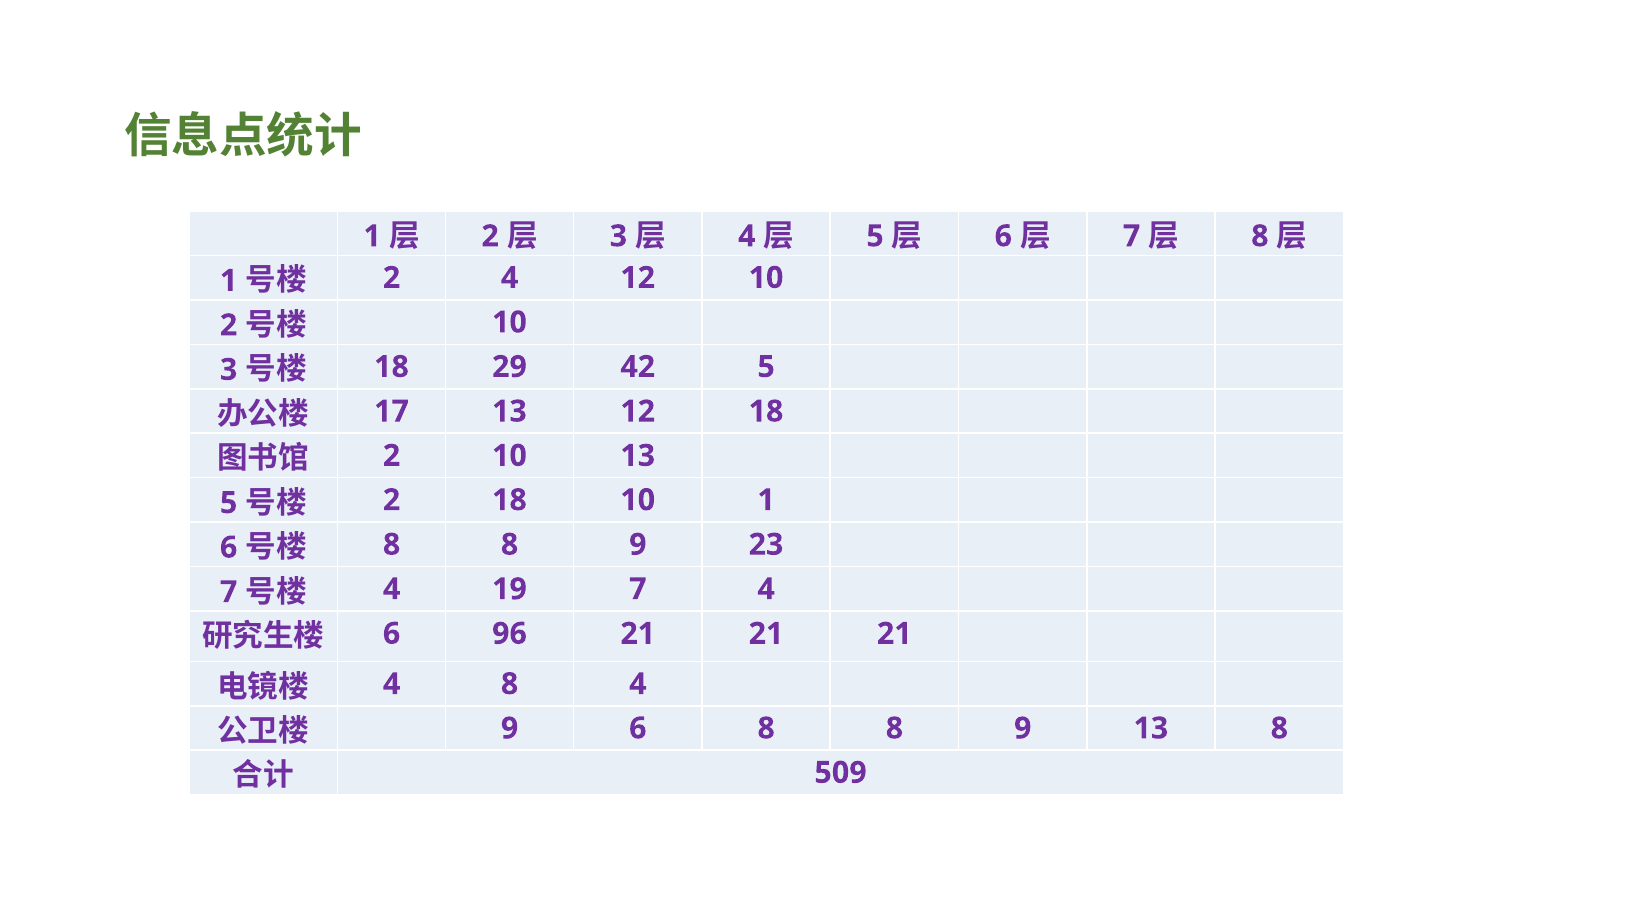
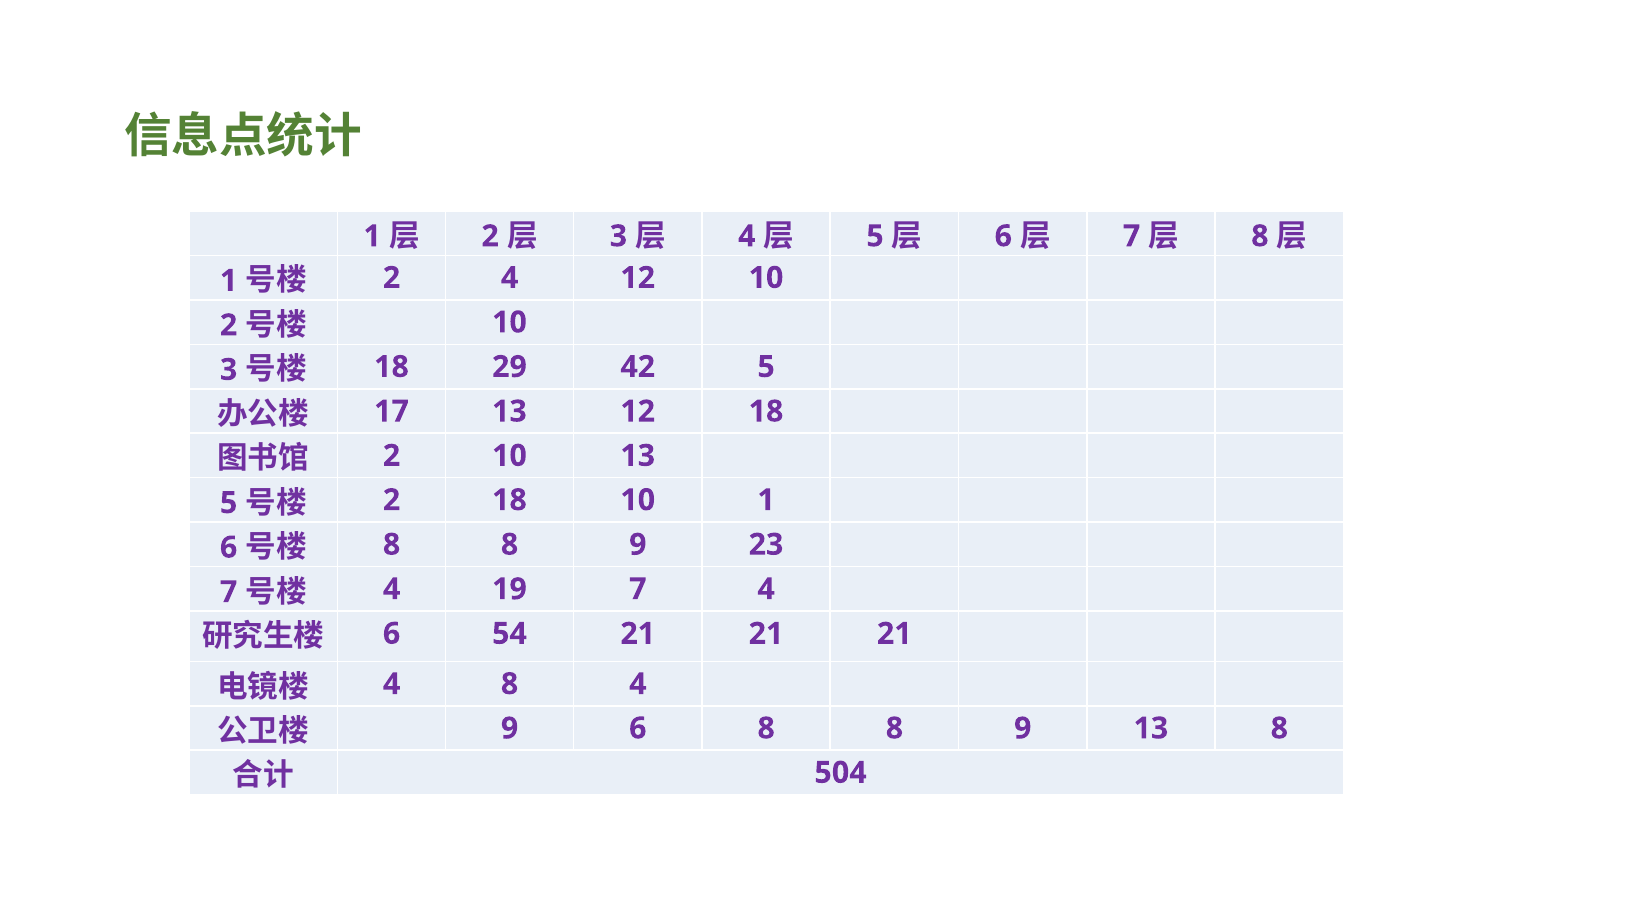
96: 96 -> 54
509: 509 -> 504
